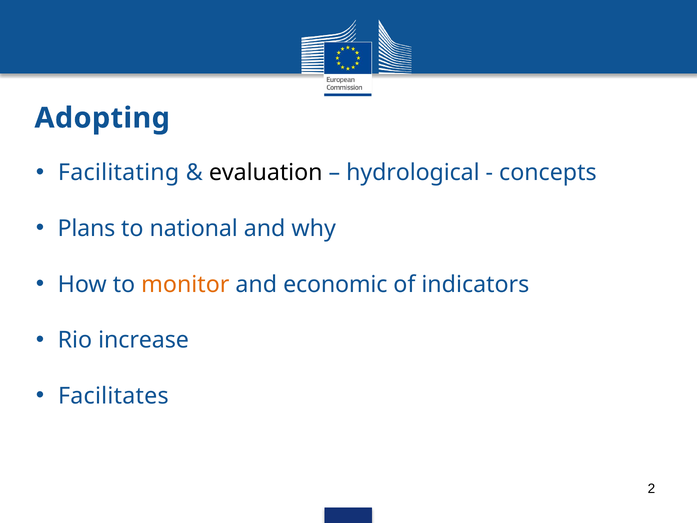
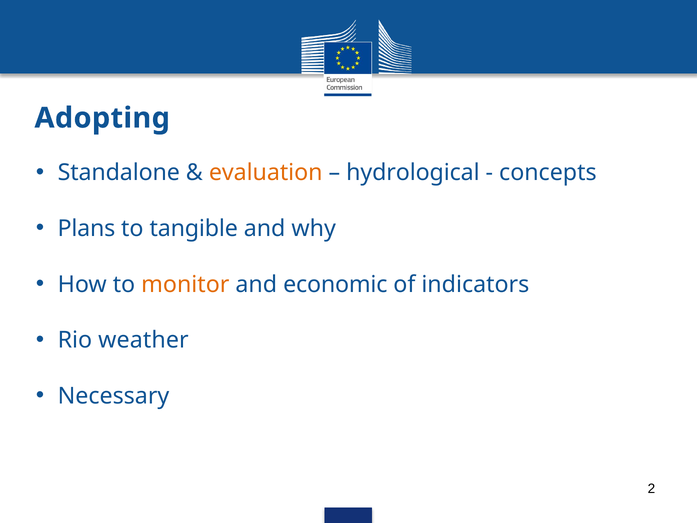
Facilitating: Facilitating -> Standalone
evaluation colour: black -> orange
national: national -> tangible
increase: increase -> weather
Facilitates: Facilitates -> Necessary
